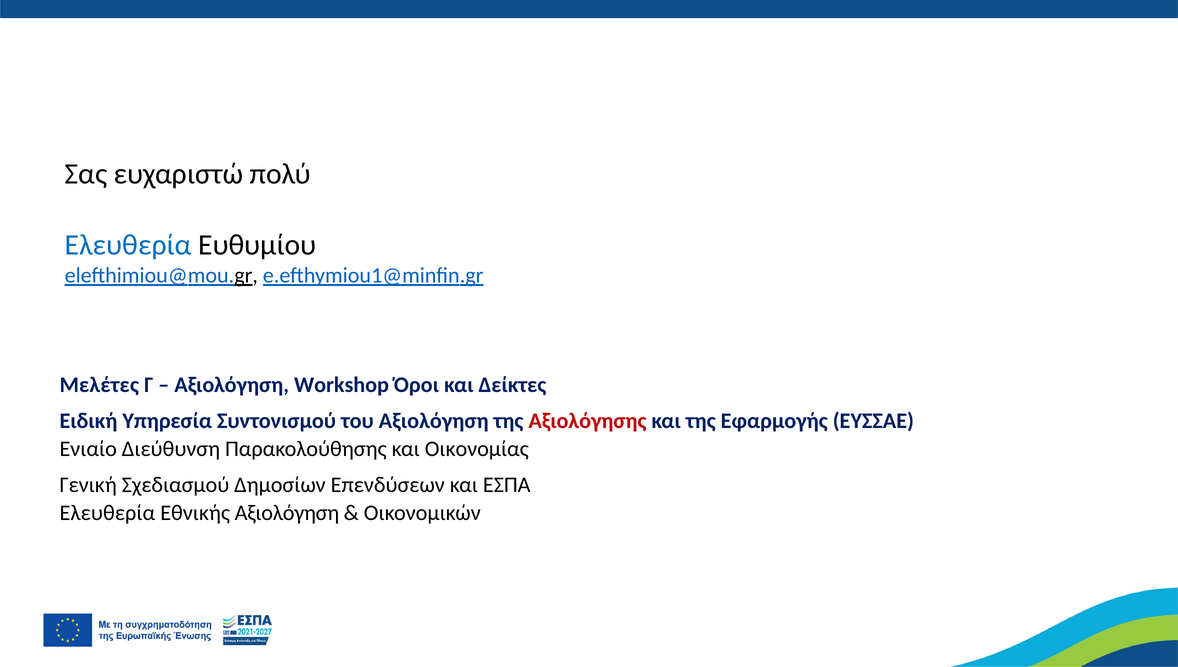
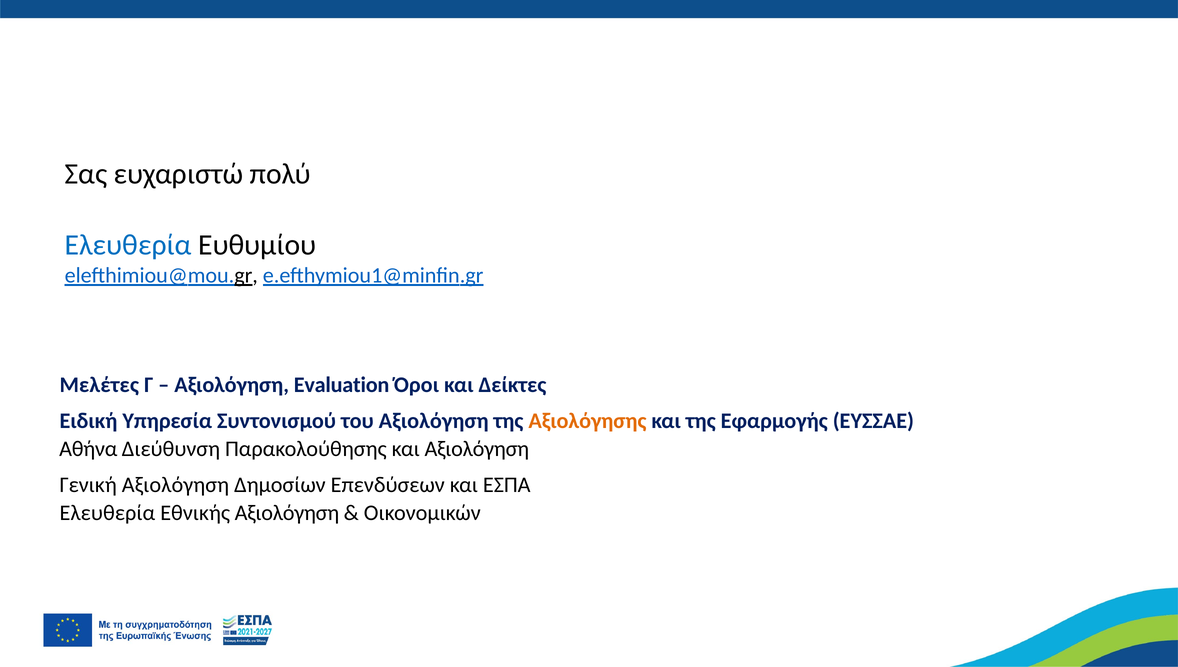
Workshop: Workshop -> Evaluation
Αξιολόγησης colour: red -> orange
Ενιαίο: Ενιαίο -> Αθήνα
και Οικονομίας: Οικονομίας -> Αξιολόγηση
Γενική Σχεδιασμού: Σχεδιασμού -> Αξιολόγηση
